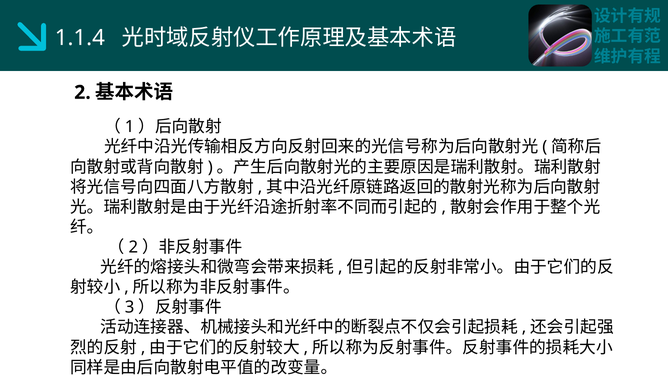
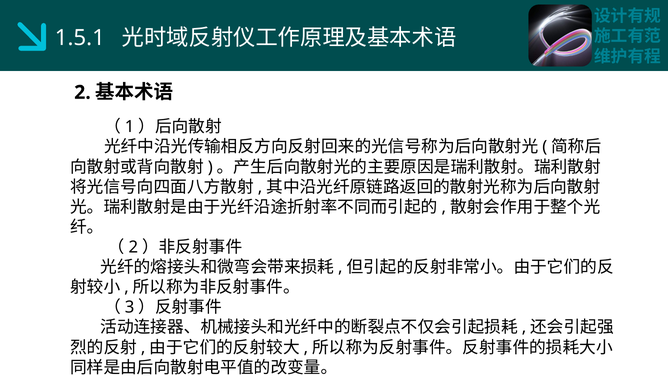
1.1.4: 1.1.4 -> 1.5.1
